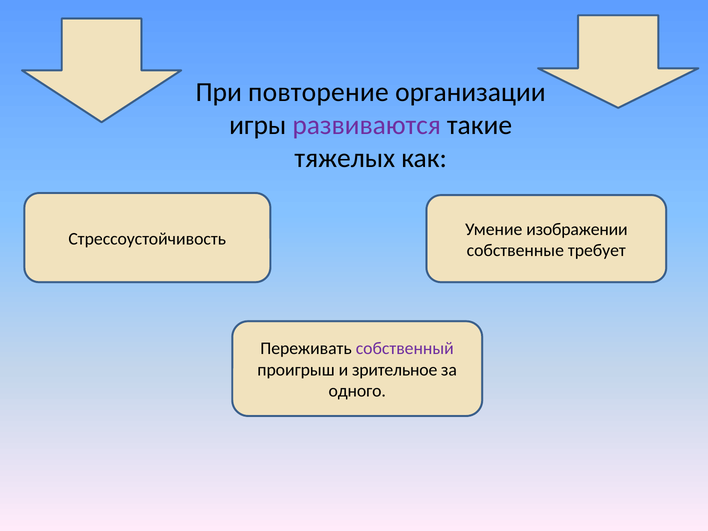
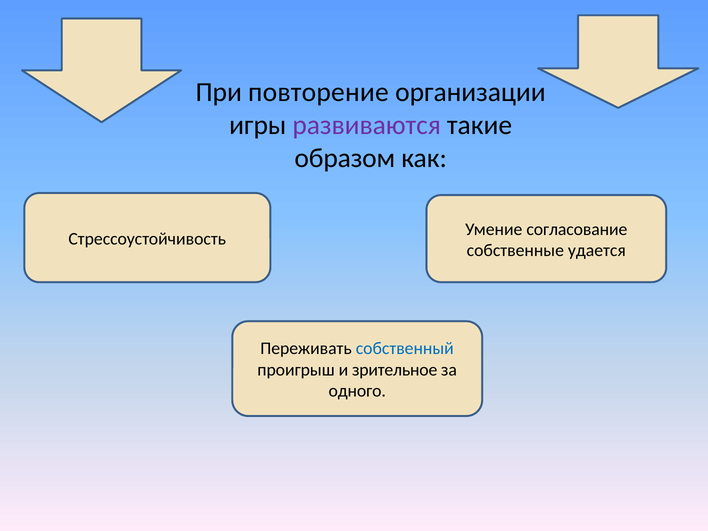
тяжелых: тяжелых -> образом
изображении: изображении -> согласование
требует: требует -> удается
собственный colour: purple -> blue
